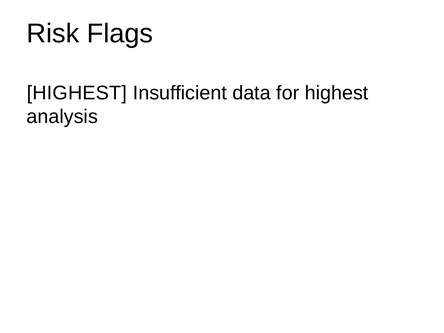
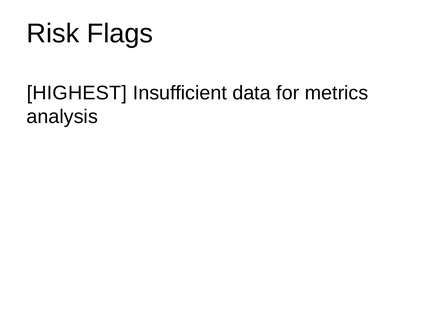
for highest: highest -> metrics
